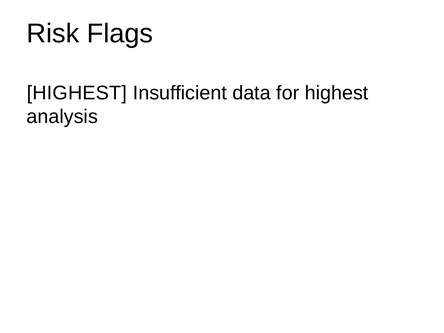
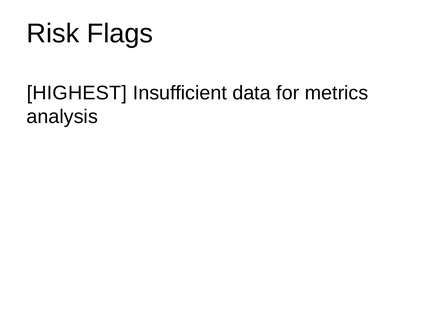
for highest: highest -> metrics
